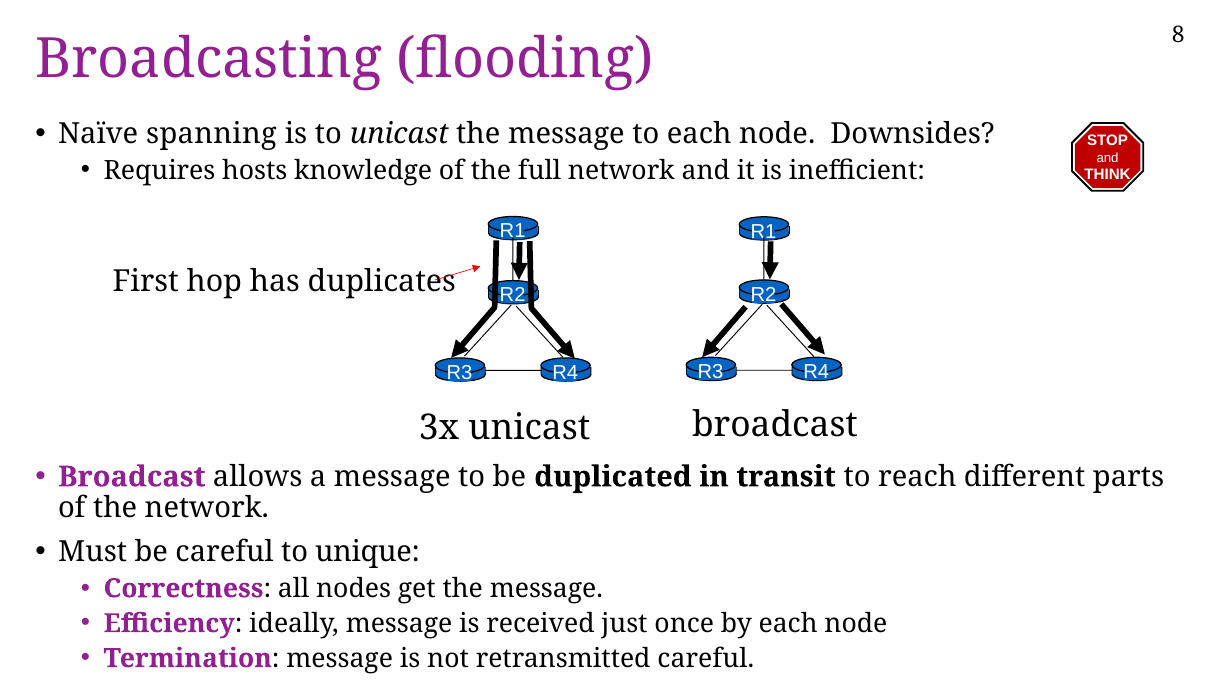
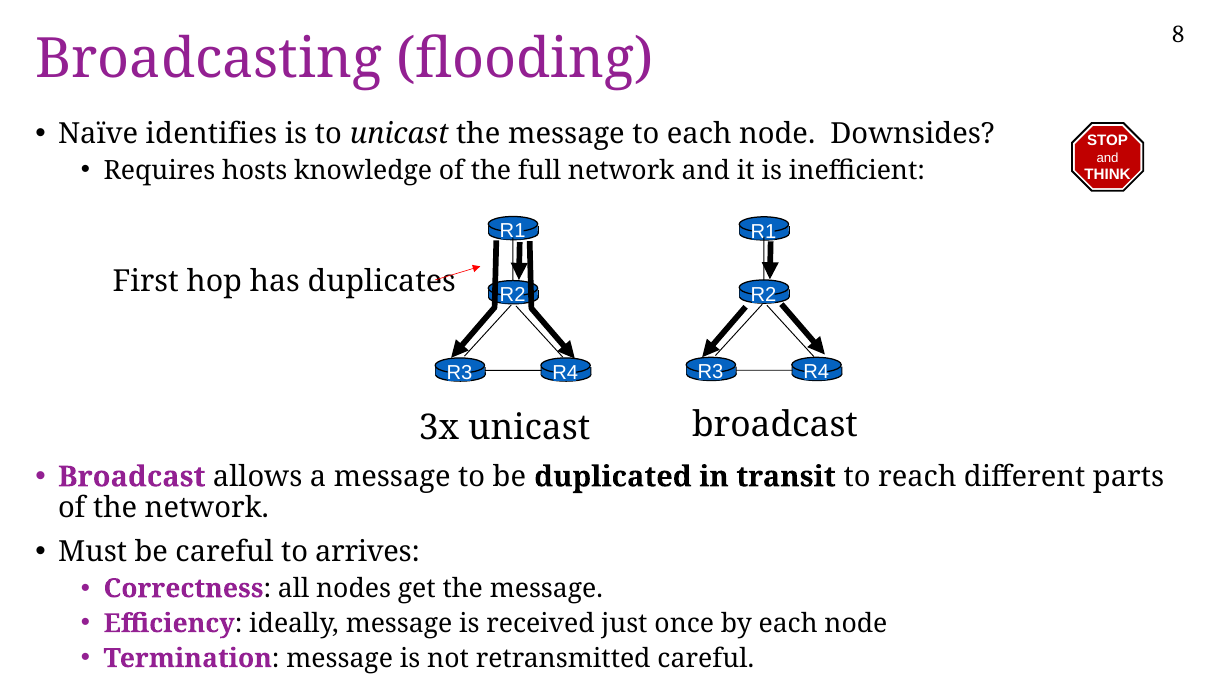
spanning: spanning -> identifies
unique: unique -> arrives
